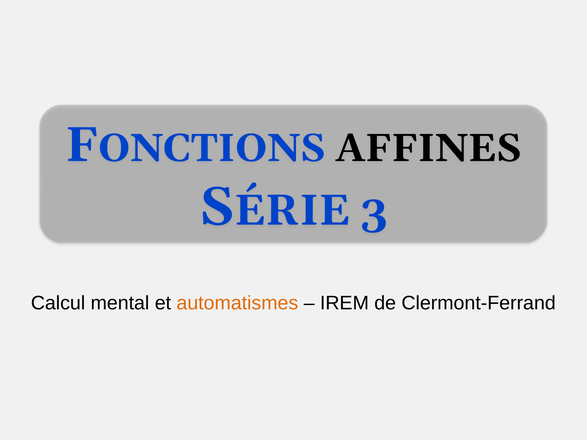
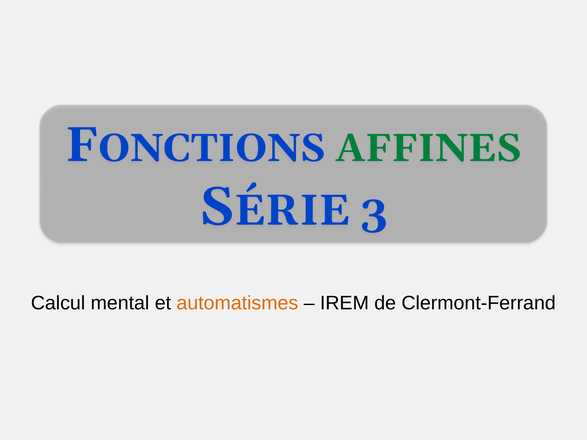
AFFINES colour: black -> green
